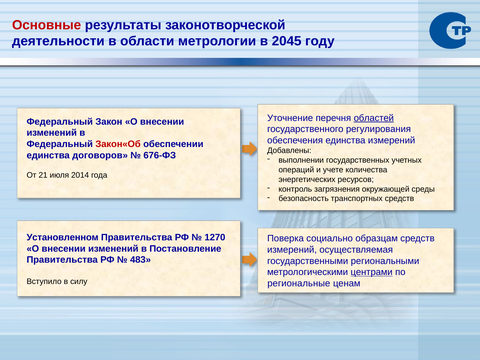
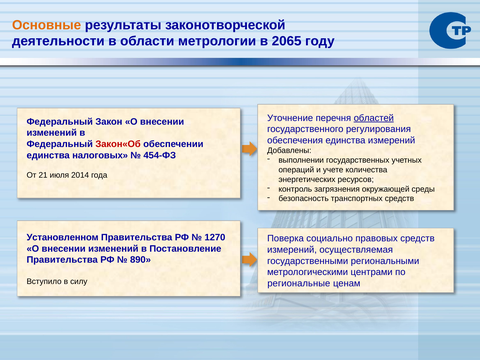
Основные colour: red -> orange
2045: 2045 -> 2065
договоров: договоров -> налоговых
676-ФЗ: 676-ФЗ -> 454-ФЗ
образцам: образцам -> правовых
483: 483 -> 890
центрами underline: present -> none
